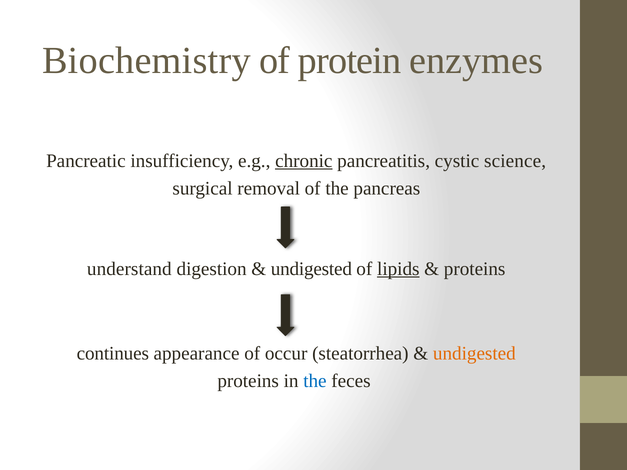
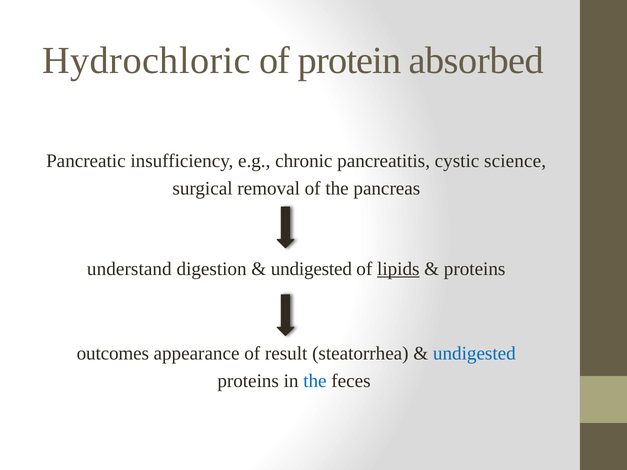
Biochemistry: Biochemistry -> Hydrochloric
enzymes: enzymes -> absorbed
chronic underline: present -> none
continues: continues -> outcomes
occur: occur -> result
undigested at (474, 354) colour: orange -> blue
